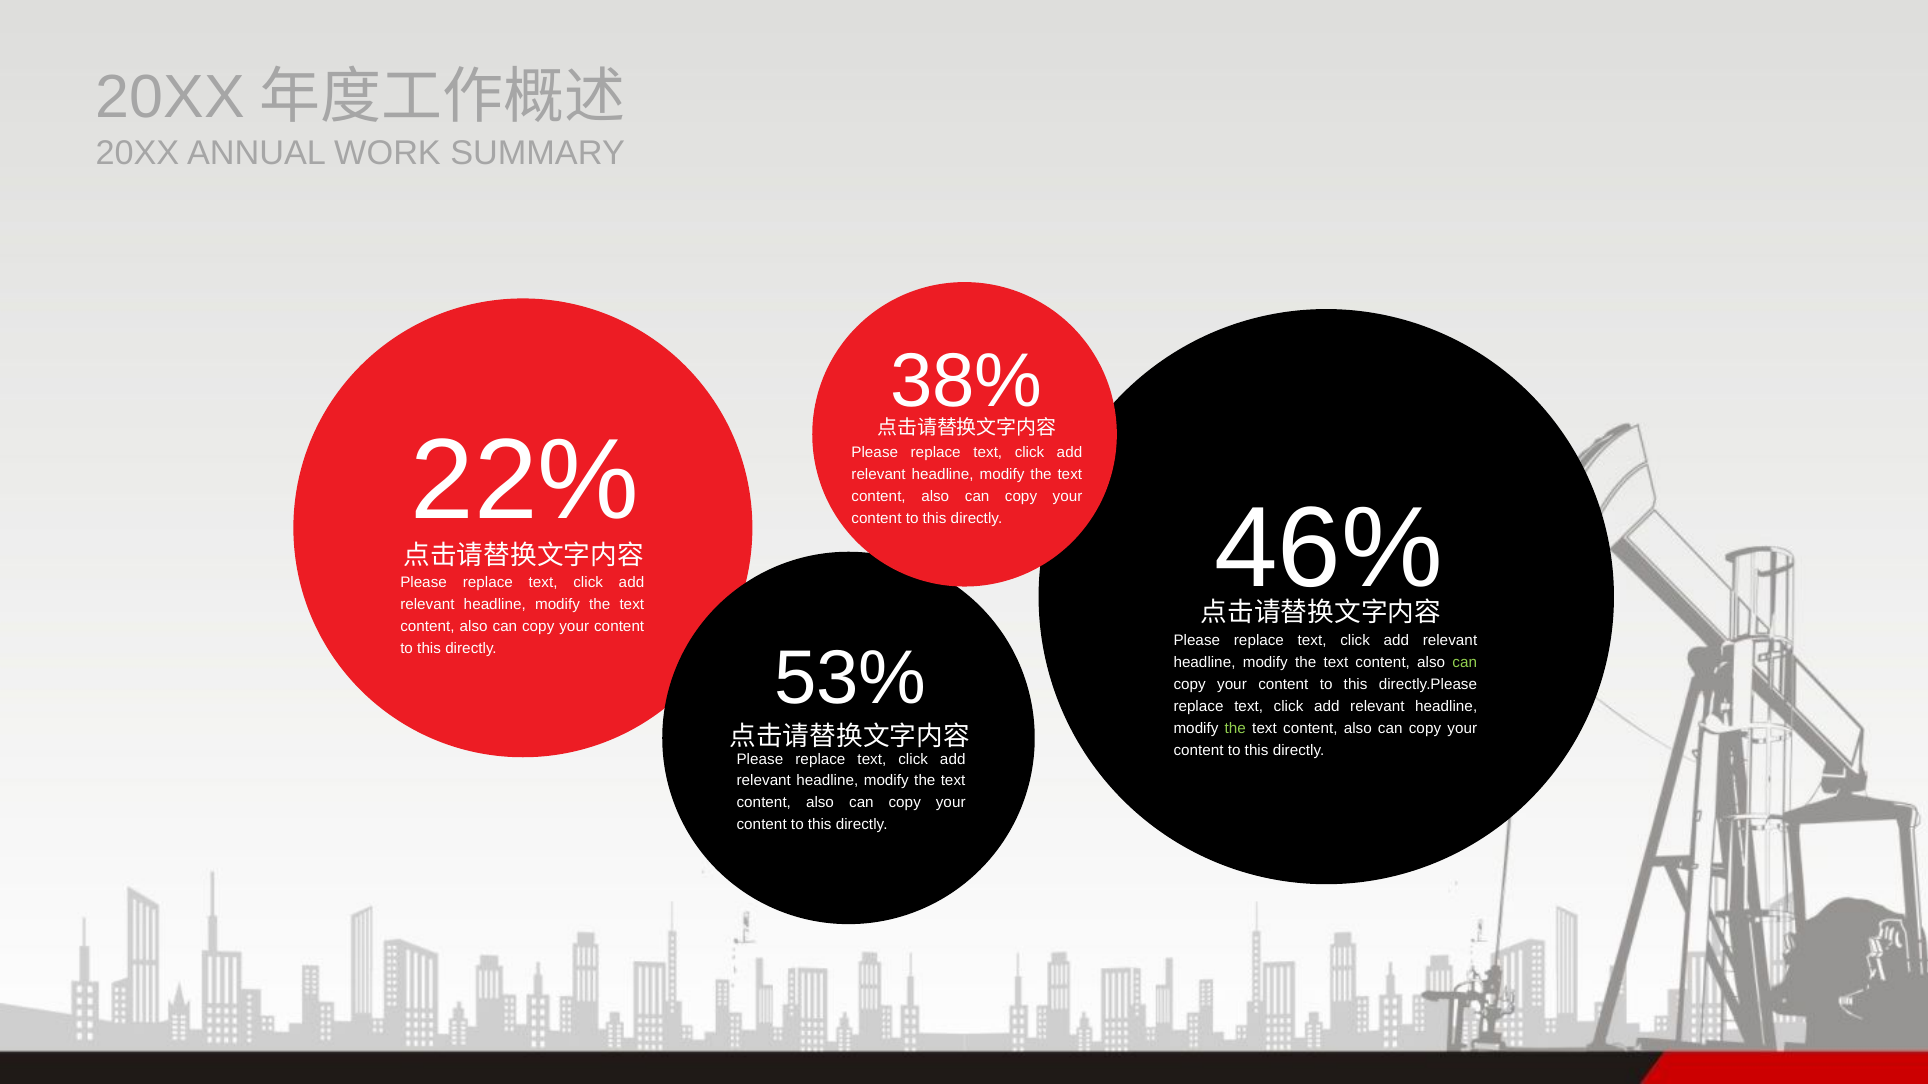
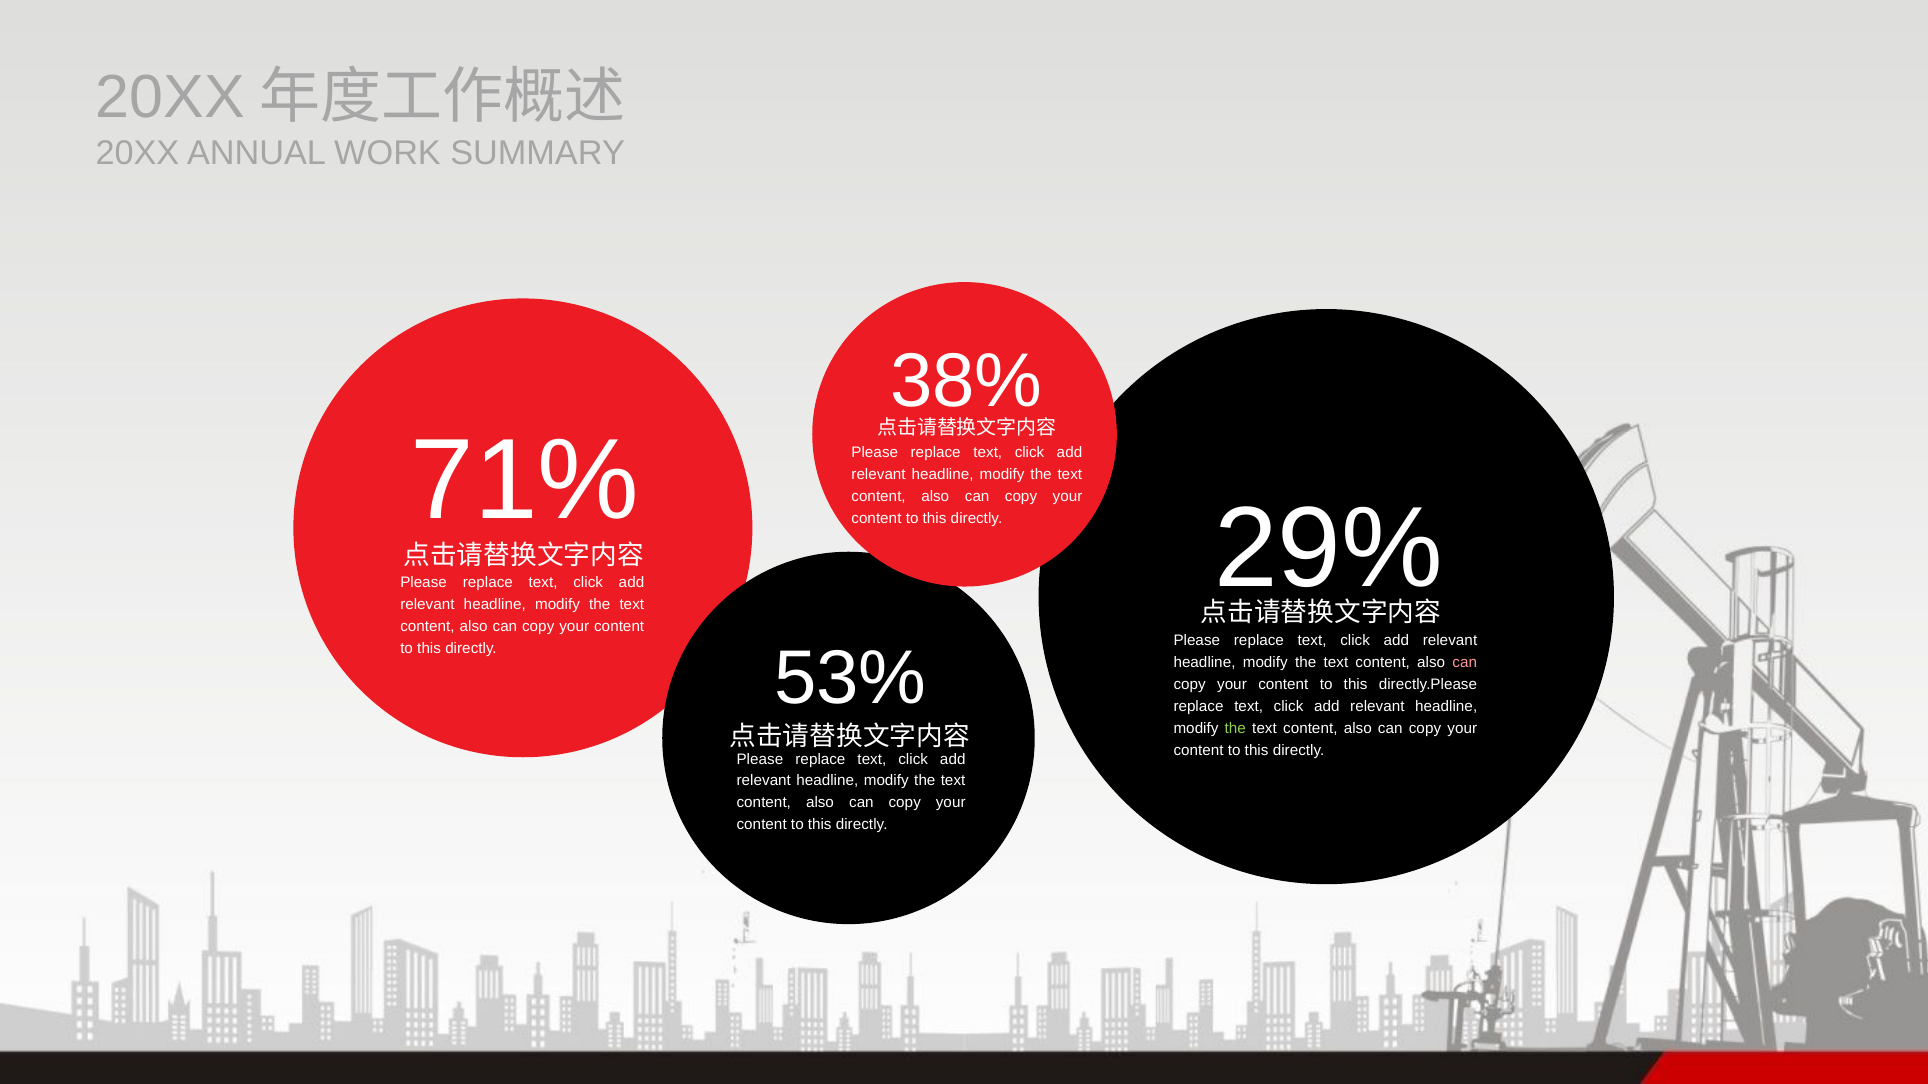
22%: 22% -> 71%
46%: 46% -> 29%
can at (1465, 663) colour: light green -> pink
